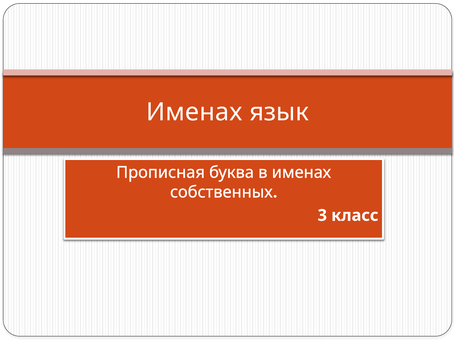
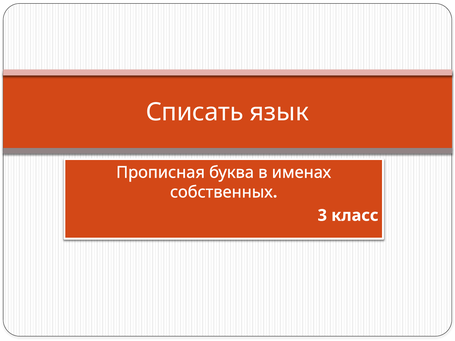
Именах at (194, 112): Именах -> Списать
